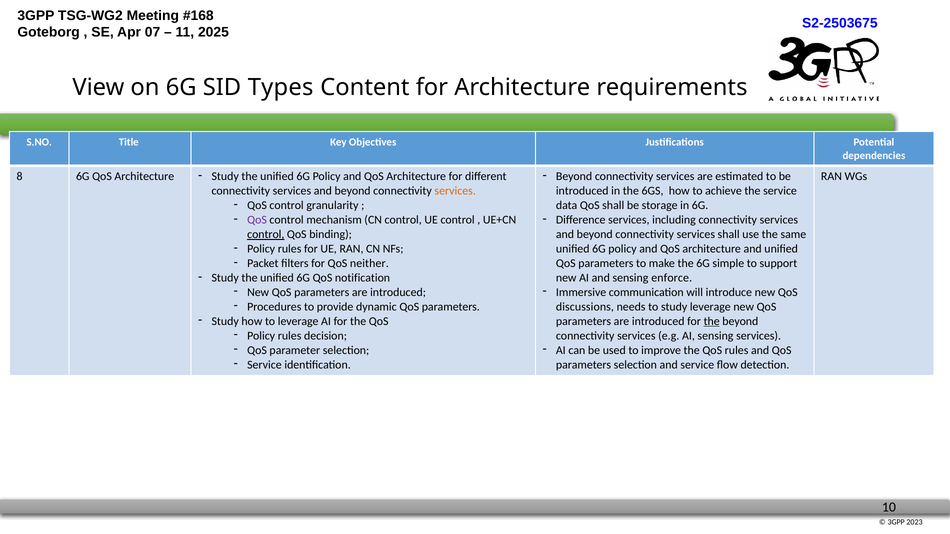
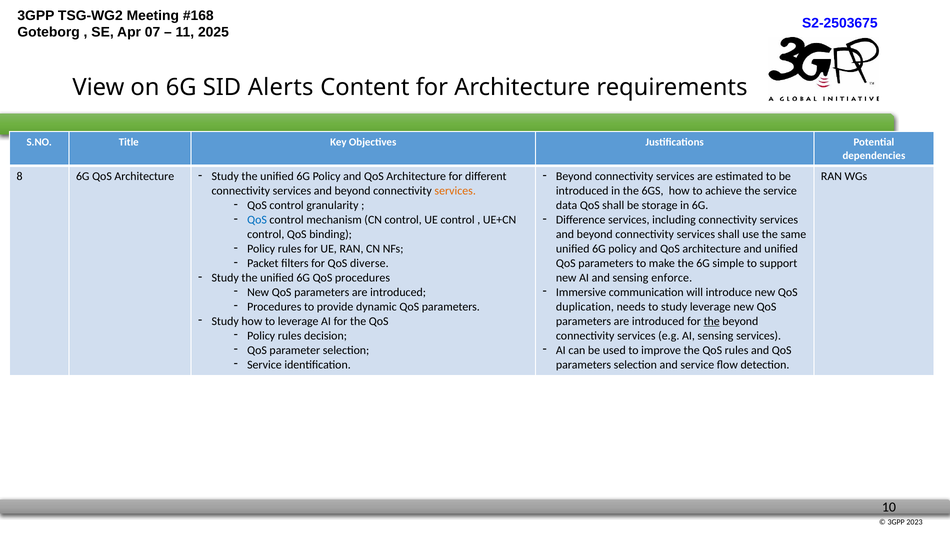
Types: Types -> Alerts
QoS at (257, 220) colour: purple -> blue
control at (266, 235) underline: present -> none
neither: neither -> diverse
QoS notification: notification -> procedures
discussions: discussions -> duplication
